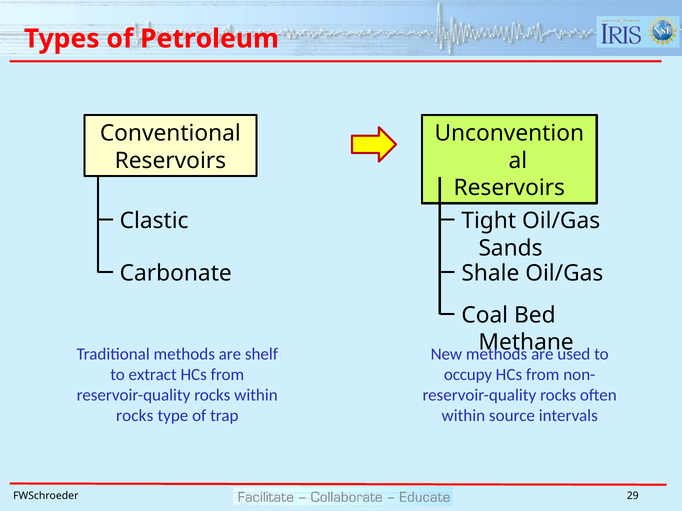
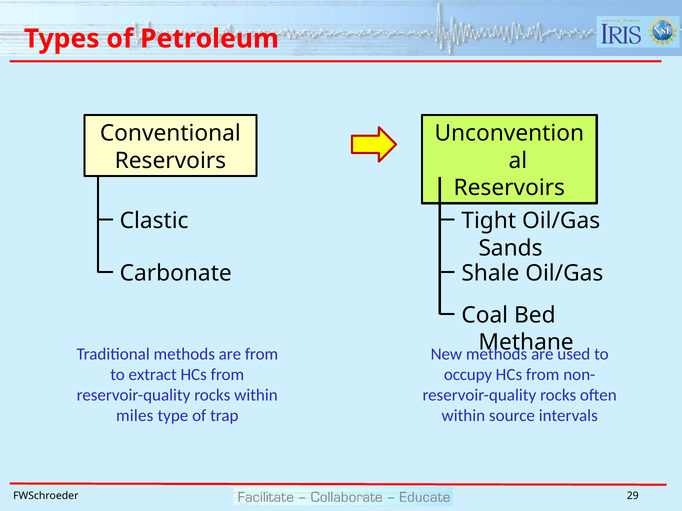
are shelf: shelf -> from
rocks at (135, 416): rocks -> miles
